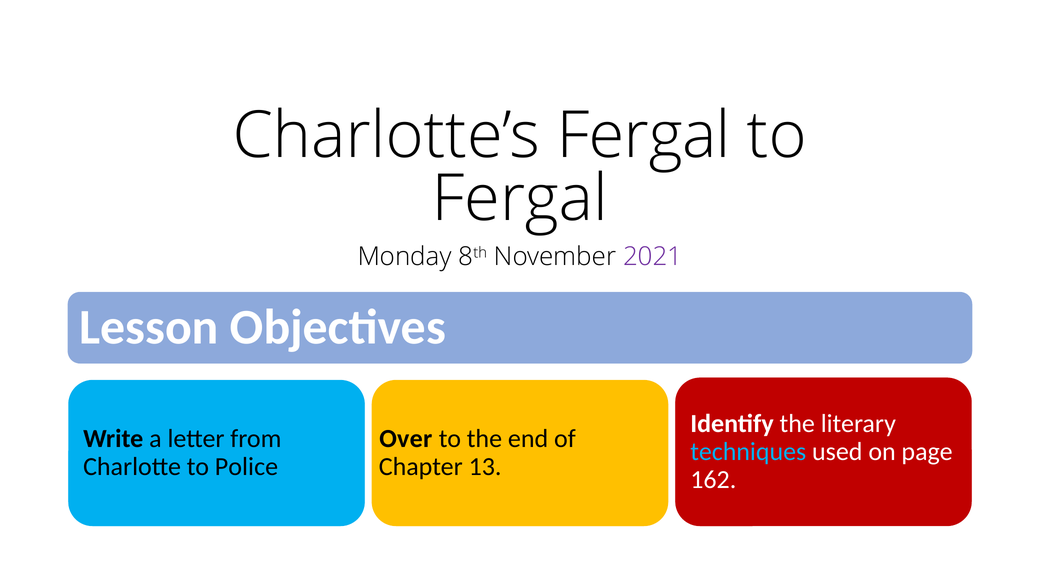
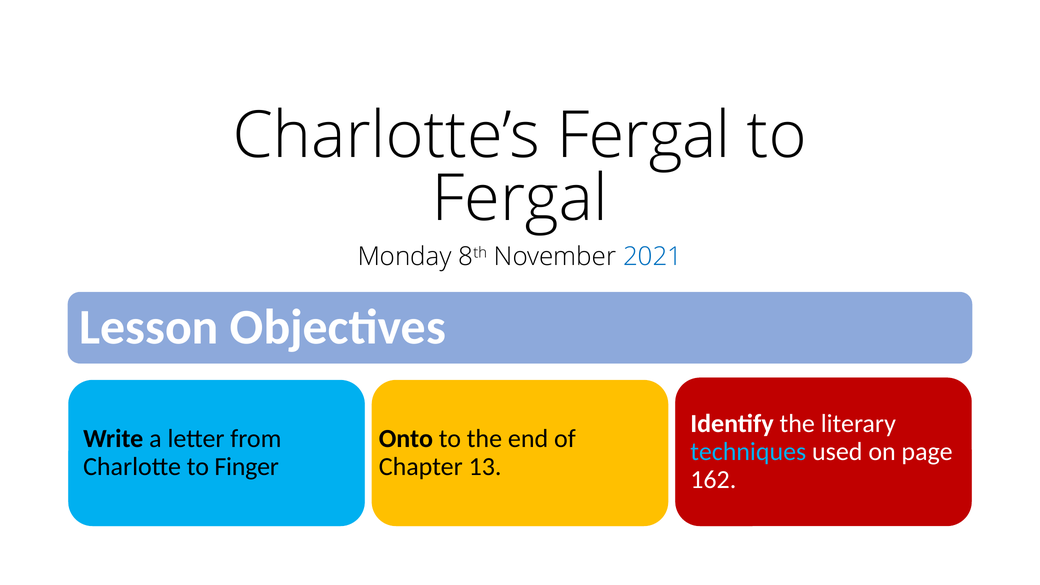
2021 colour: purple -> blue
Over: Over -> Onto
Police: Police -> Finger
